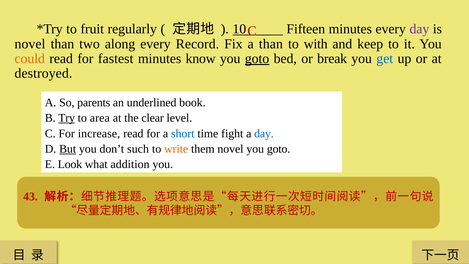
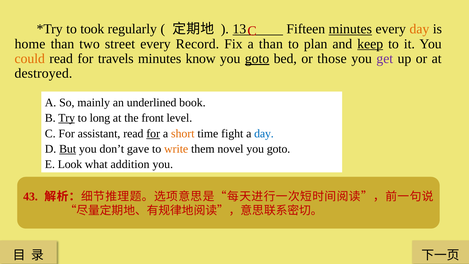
fruit: fruit -> took
10: 10 -> 13
minutes at (350, 29) underline: none -> present
day at (419, 29) colour: purple -> orange
novel at (30, 44): novel -> home
along: along -> street
with: with -> plan
keep underline: none -> present
fastest: fastest -> travels
break: break -> those
get colour: blue -> purple
parents: parents -> mainly
area: area -> long
clear: clear -> front
increase: increase -> assistant
for at (153, 133) underline: none -> present
short colour: blue -> orange
such: such -> gave
